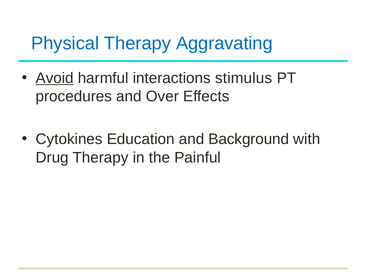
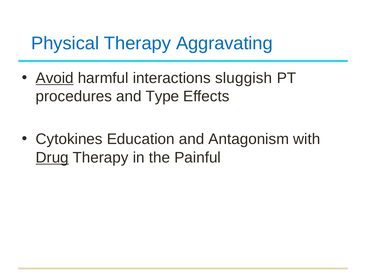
stimulus: stimulus -> sluggish
Over: Over -> Type
Background: Background -> Antagonism
Drug underline: none -> present
